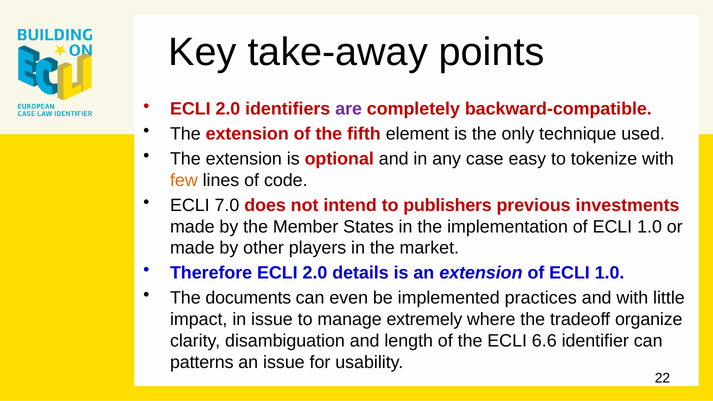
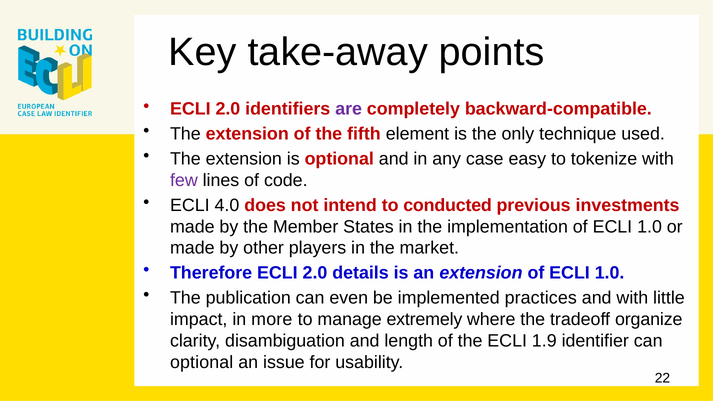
few colour: orange -> purple
7.0: 7.0 -> 4.0
publishers: publishers -> conducted
documents: documents -> publication
in issue: issue -> more
6.6: 6.6 -> 1.9
patterns at (202, 362): patterns -> optional
